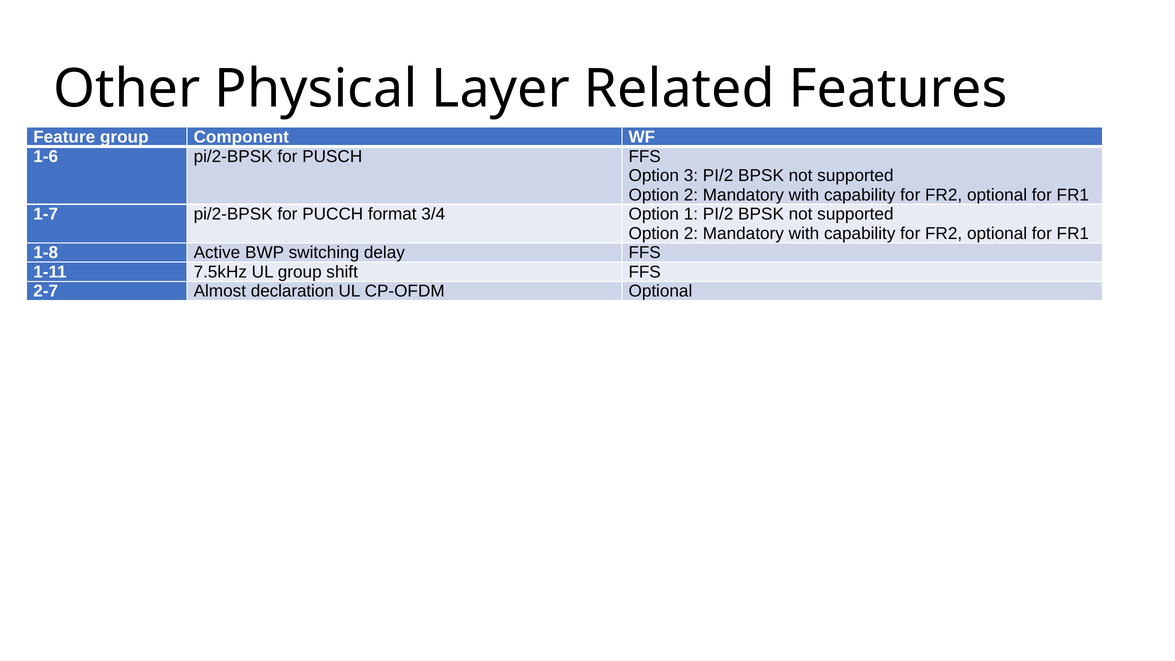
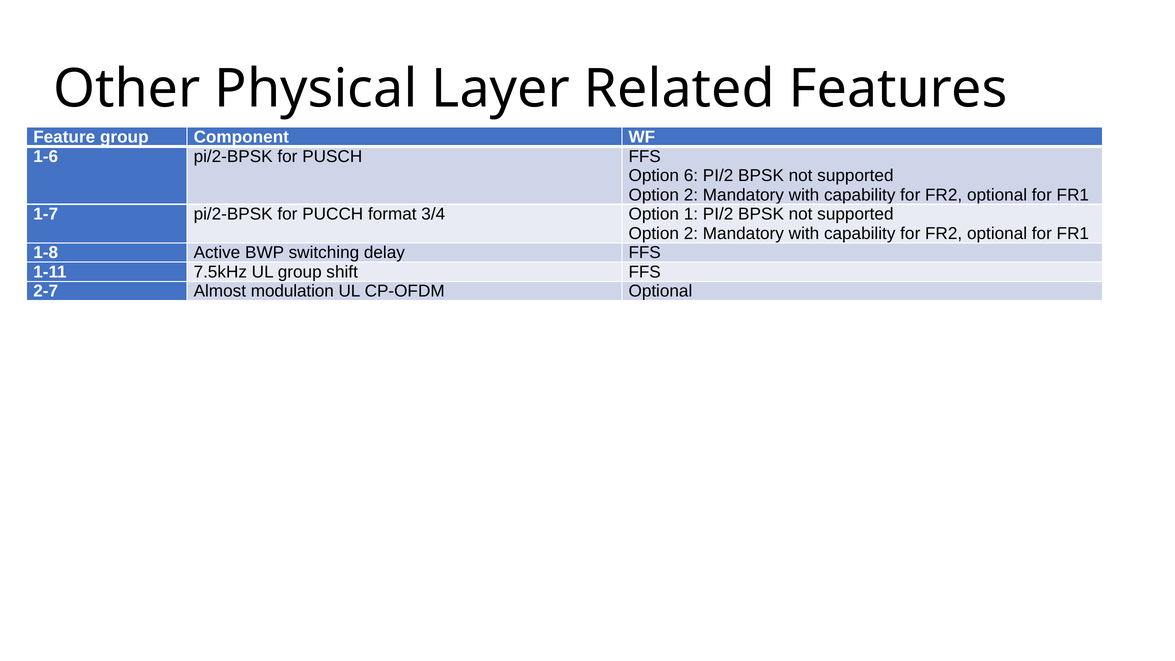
3: 3 -> 6
declaration: declaration -> modulation
